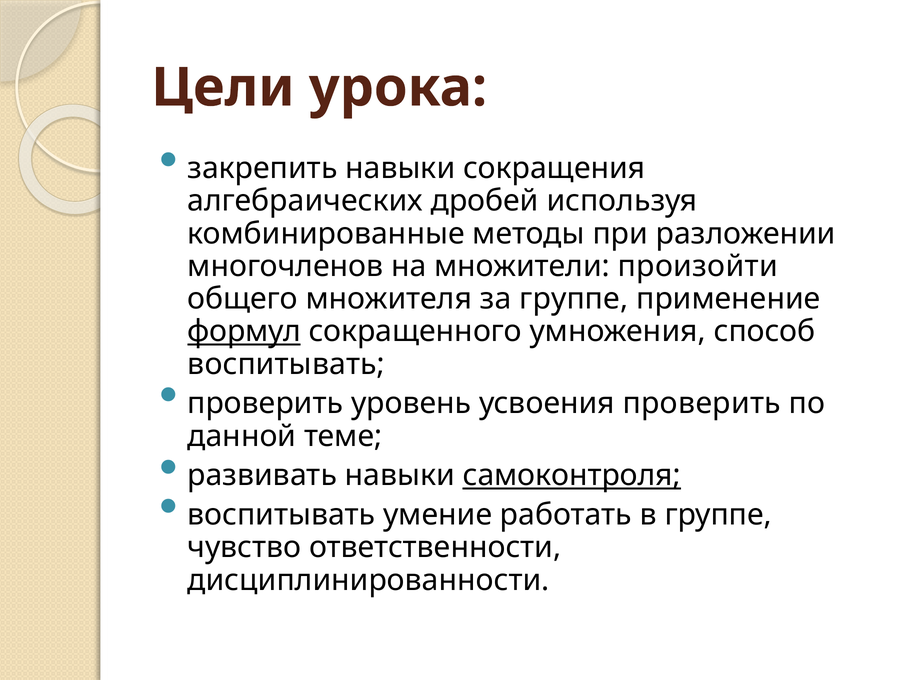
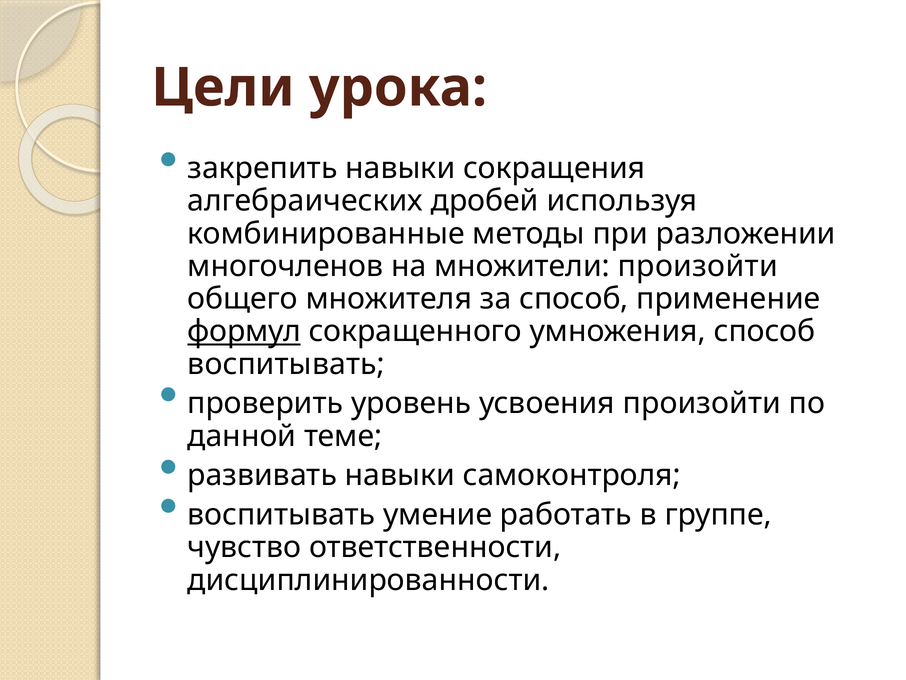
за группе: группе -> способ
усвоения проверить: проверить -> произойти
самоконтроля underline: present -> none
